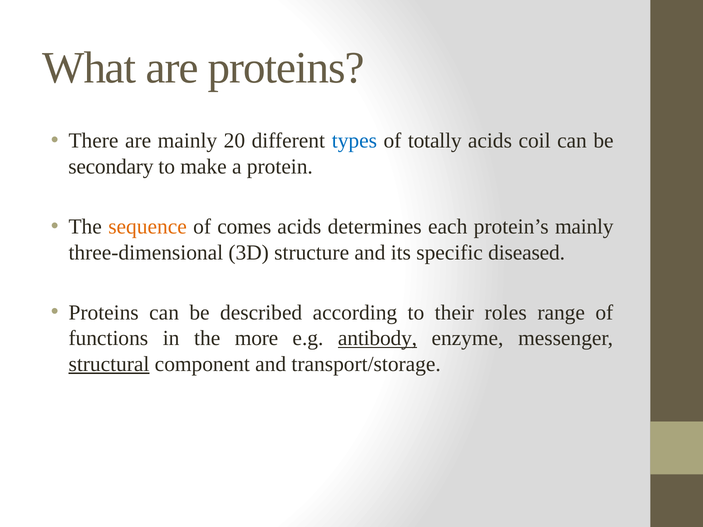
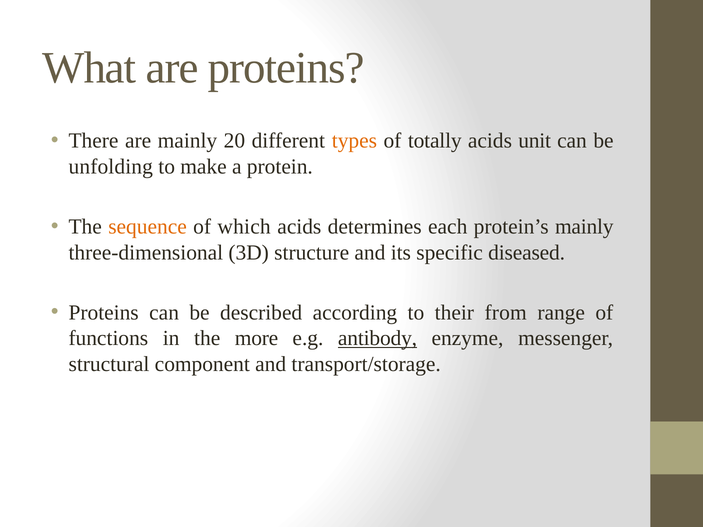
types colour: blue -> orange
coil: coil -> unit
secondary: secondary -> unfolding
comes: comes -> which
roles: roles -> from
structural underline: present -> none
